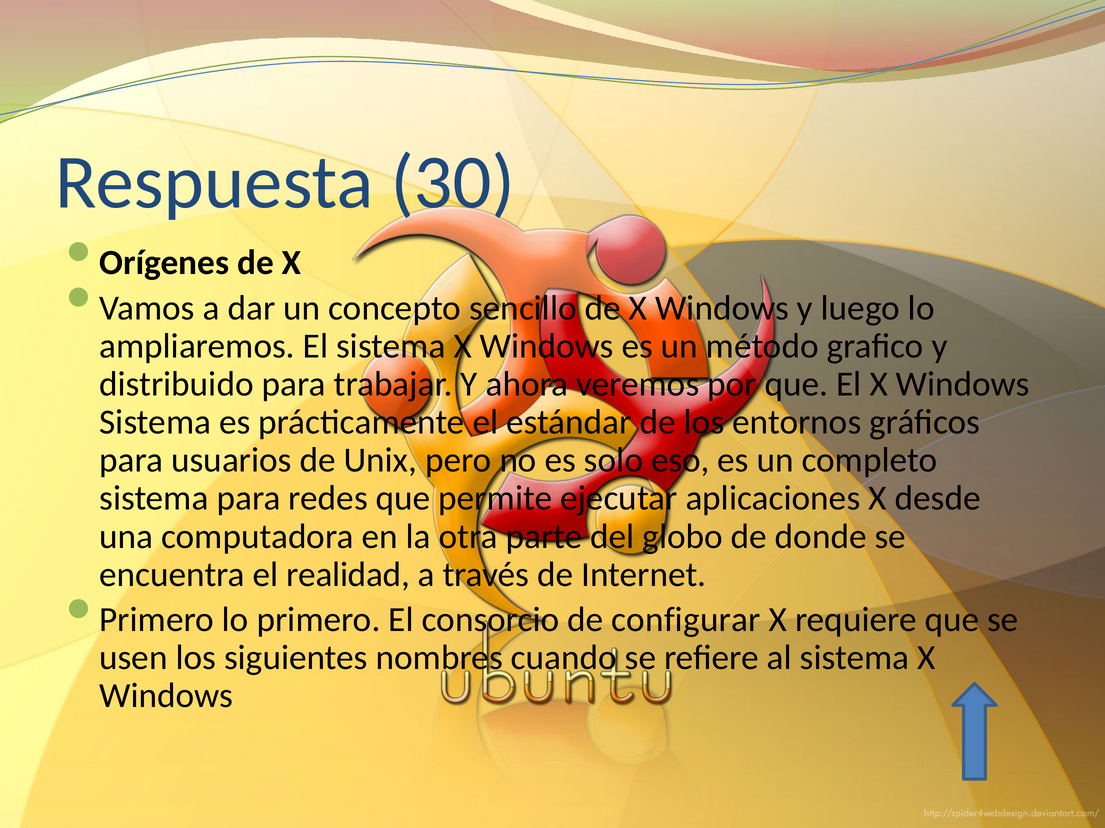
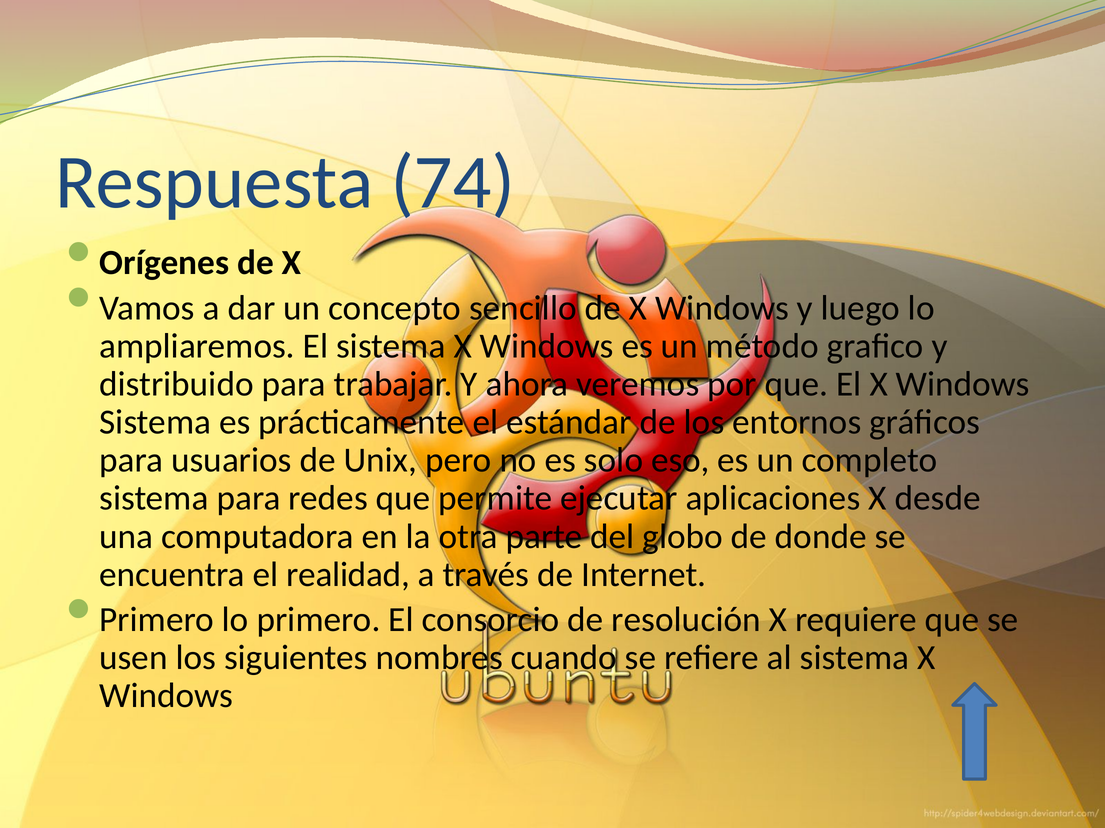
30: 30 -> 74
configurar: configurar -> resolución
